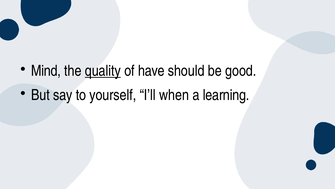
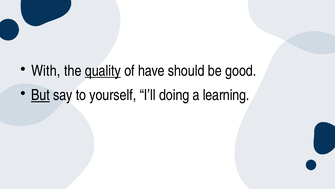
Mind: Mind -> With
But underline: none -> present
when: when -> doing
